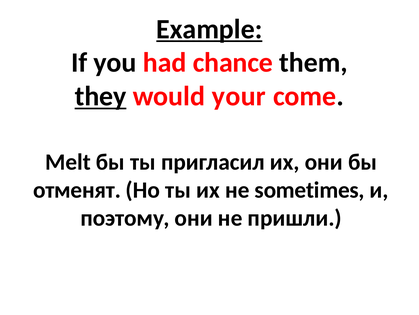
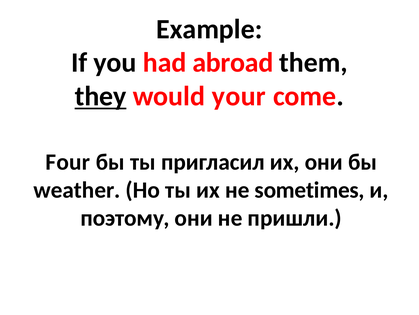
Example underline: present -> none
chance: chance -> abroad
Melt: Melt -> Four
отменят: отменят -> weather
